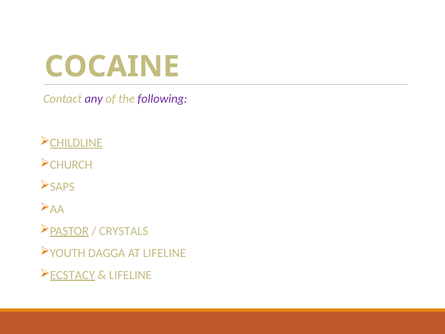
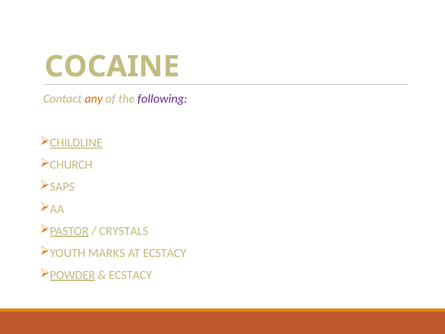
any colour: purple -> orange
DAGGA: DAGGA -> MARKS
AT LIFELINE: LIFELINE -> ECSTACY
ECSTACY: ECSTACY -> POWDER
LIFELINE at (130, 275): LIFELINE -> ECSTACY
